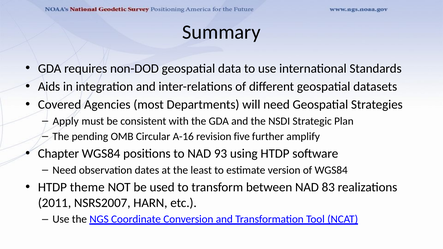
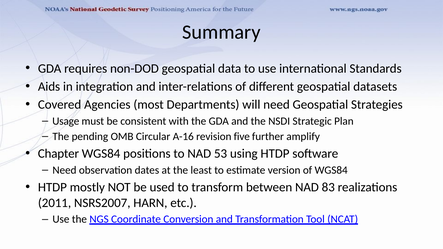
Apply: Apply -> Usage
93: 93 -> 53
theme: theme -> mostly
